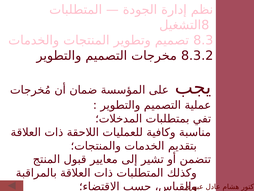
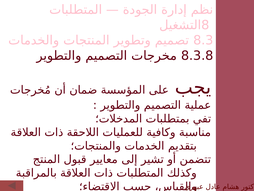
8.3.2: 8.3.2 -> 8.3.8
